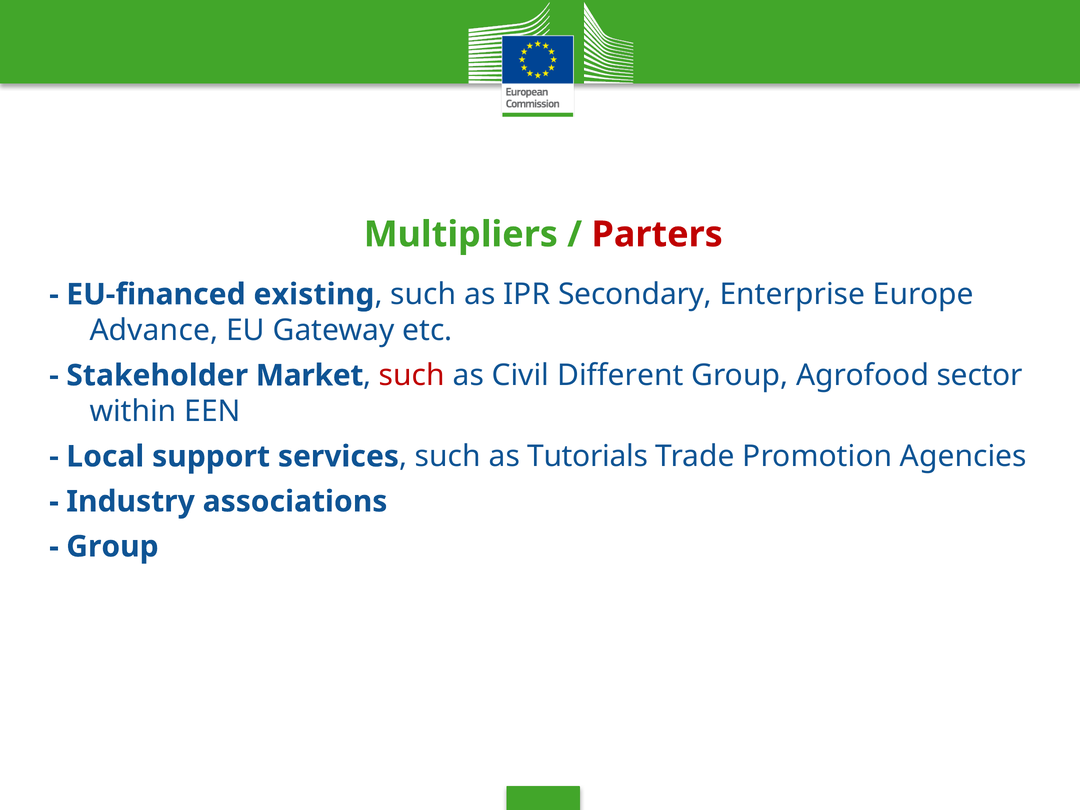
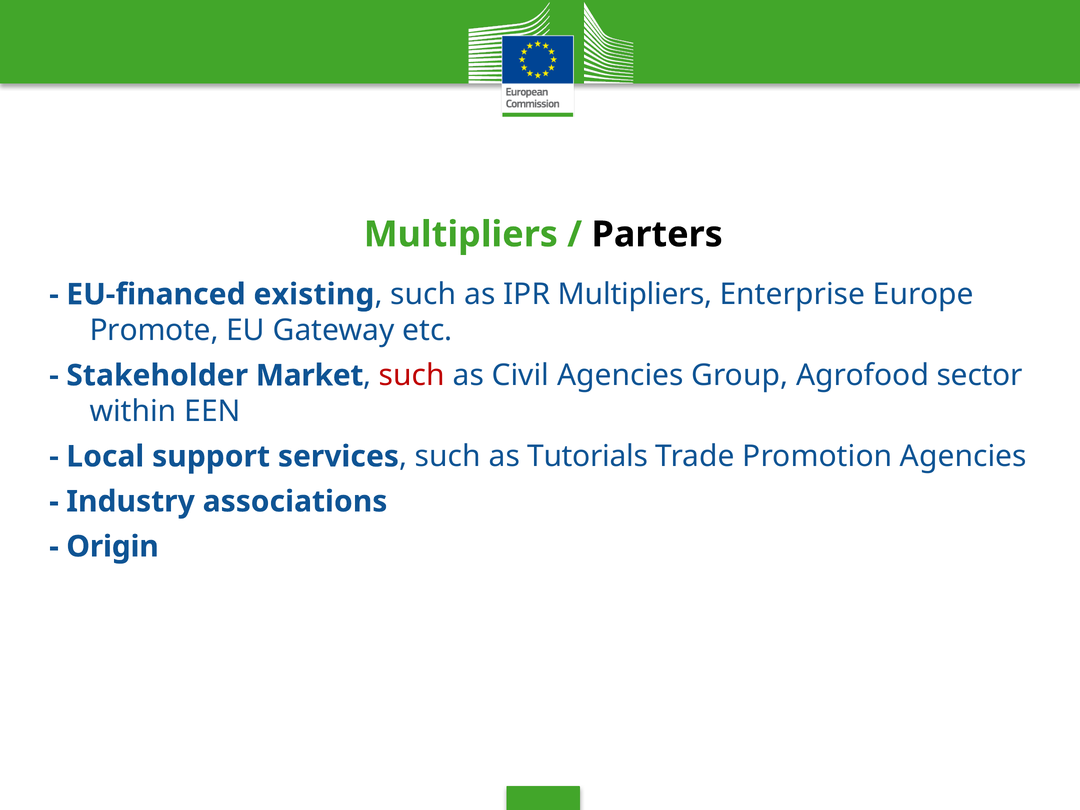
Parters colour: red -> black
IPR Secondary: Secondary -> Multipliers
Advance: Advance -> Promote
Civil Different: Different -> Agencies
Group at (112, 547): Group -> Origin
